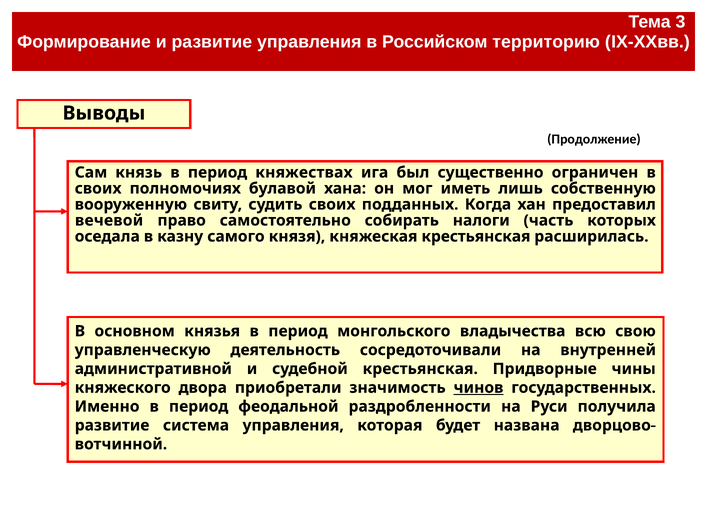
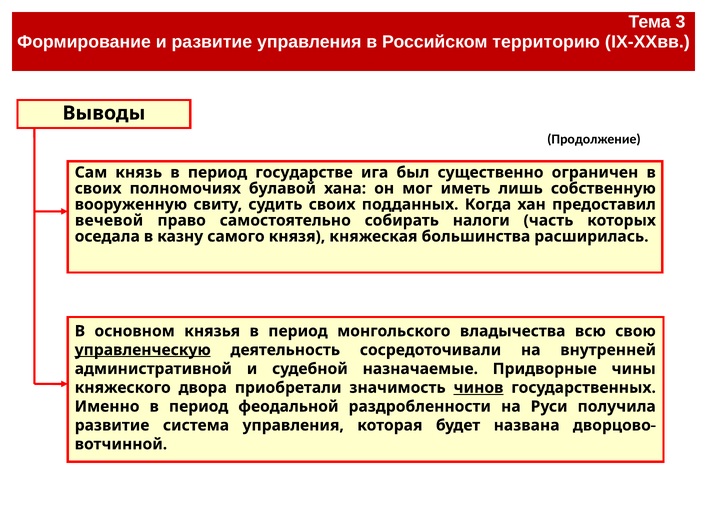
княжествах: княжествах -> государстве
княжеская крестьянская: крестьянская -> большинства
управленческую underline: none -> present
судебной крестьянская: крестьянская -> назначаемые
